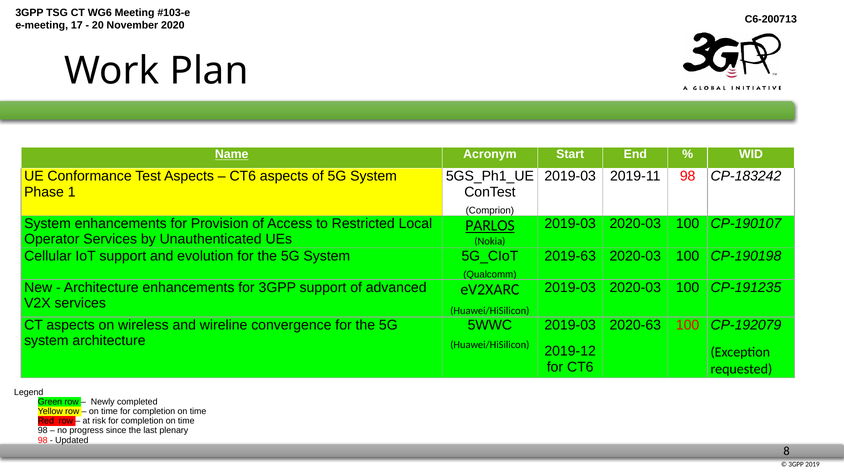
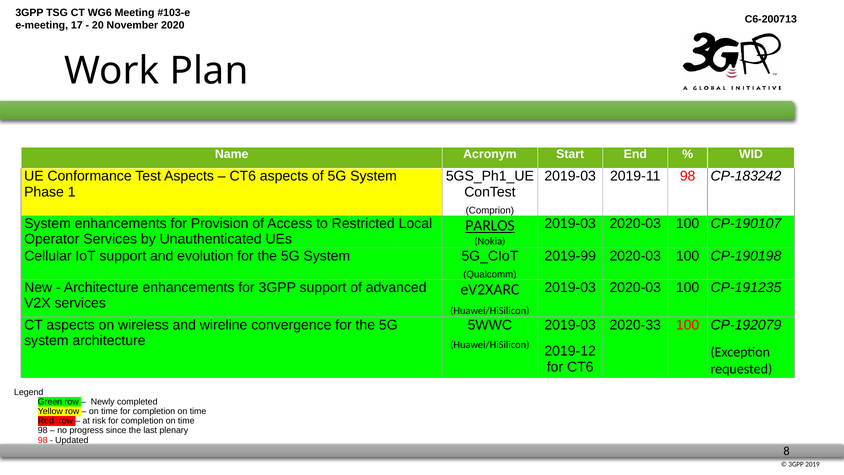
Name underline: present -> none
2019-63: 2019-63 -> 2019-99
2020-63: 2020-63 -> 2020-33
